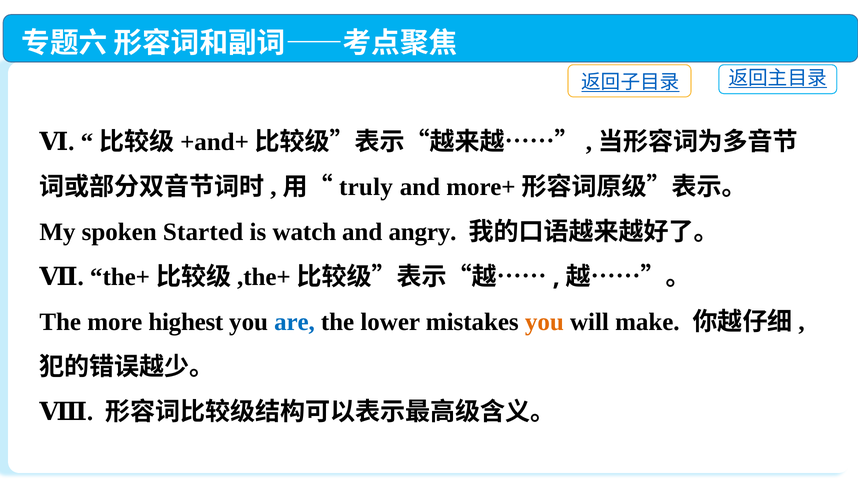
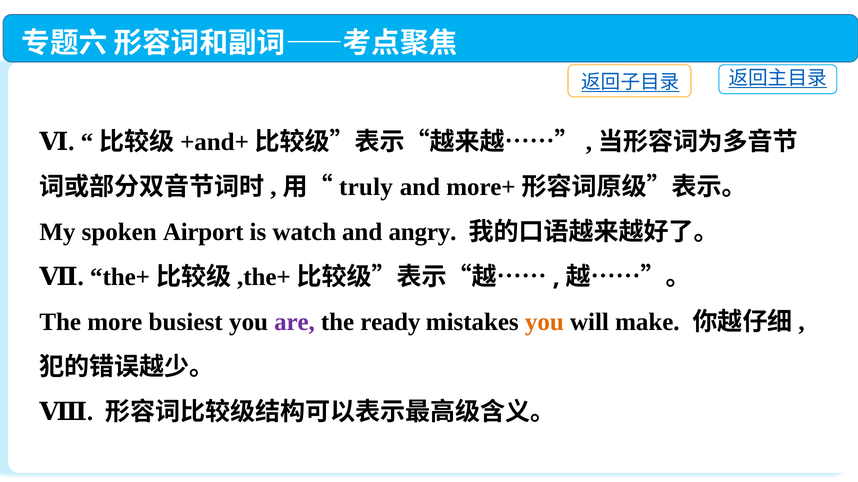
Started: Started -> Airport
highest: highest -> busiest
are colour: blue -> purple
lower: lower -> ready
